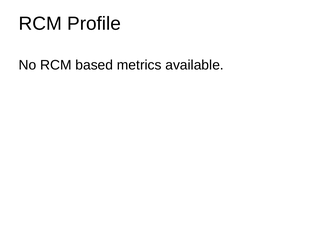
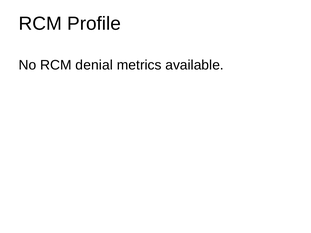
based: based -> denial
